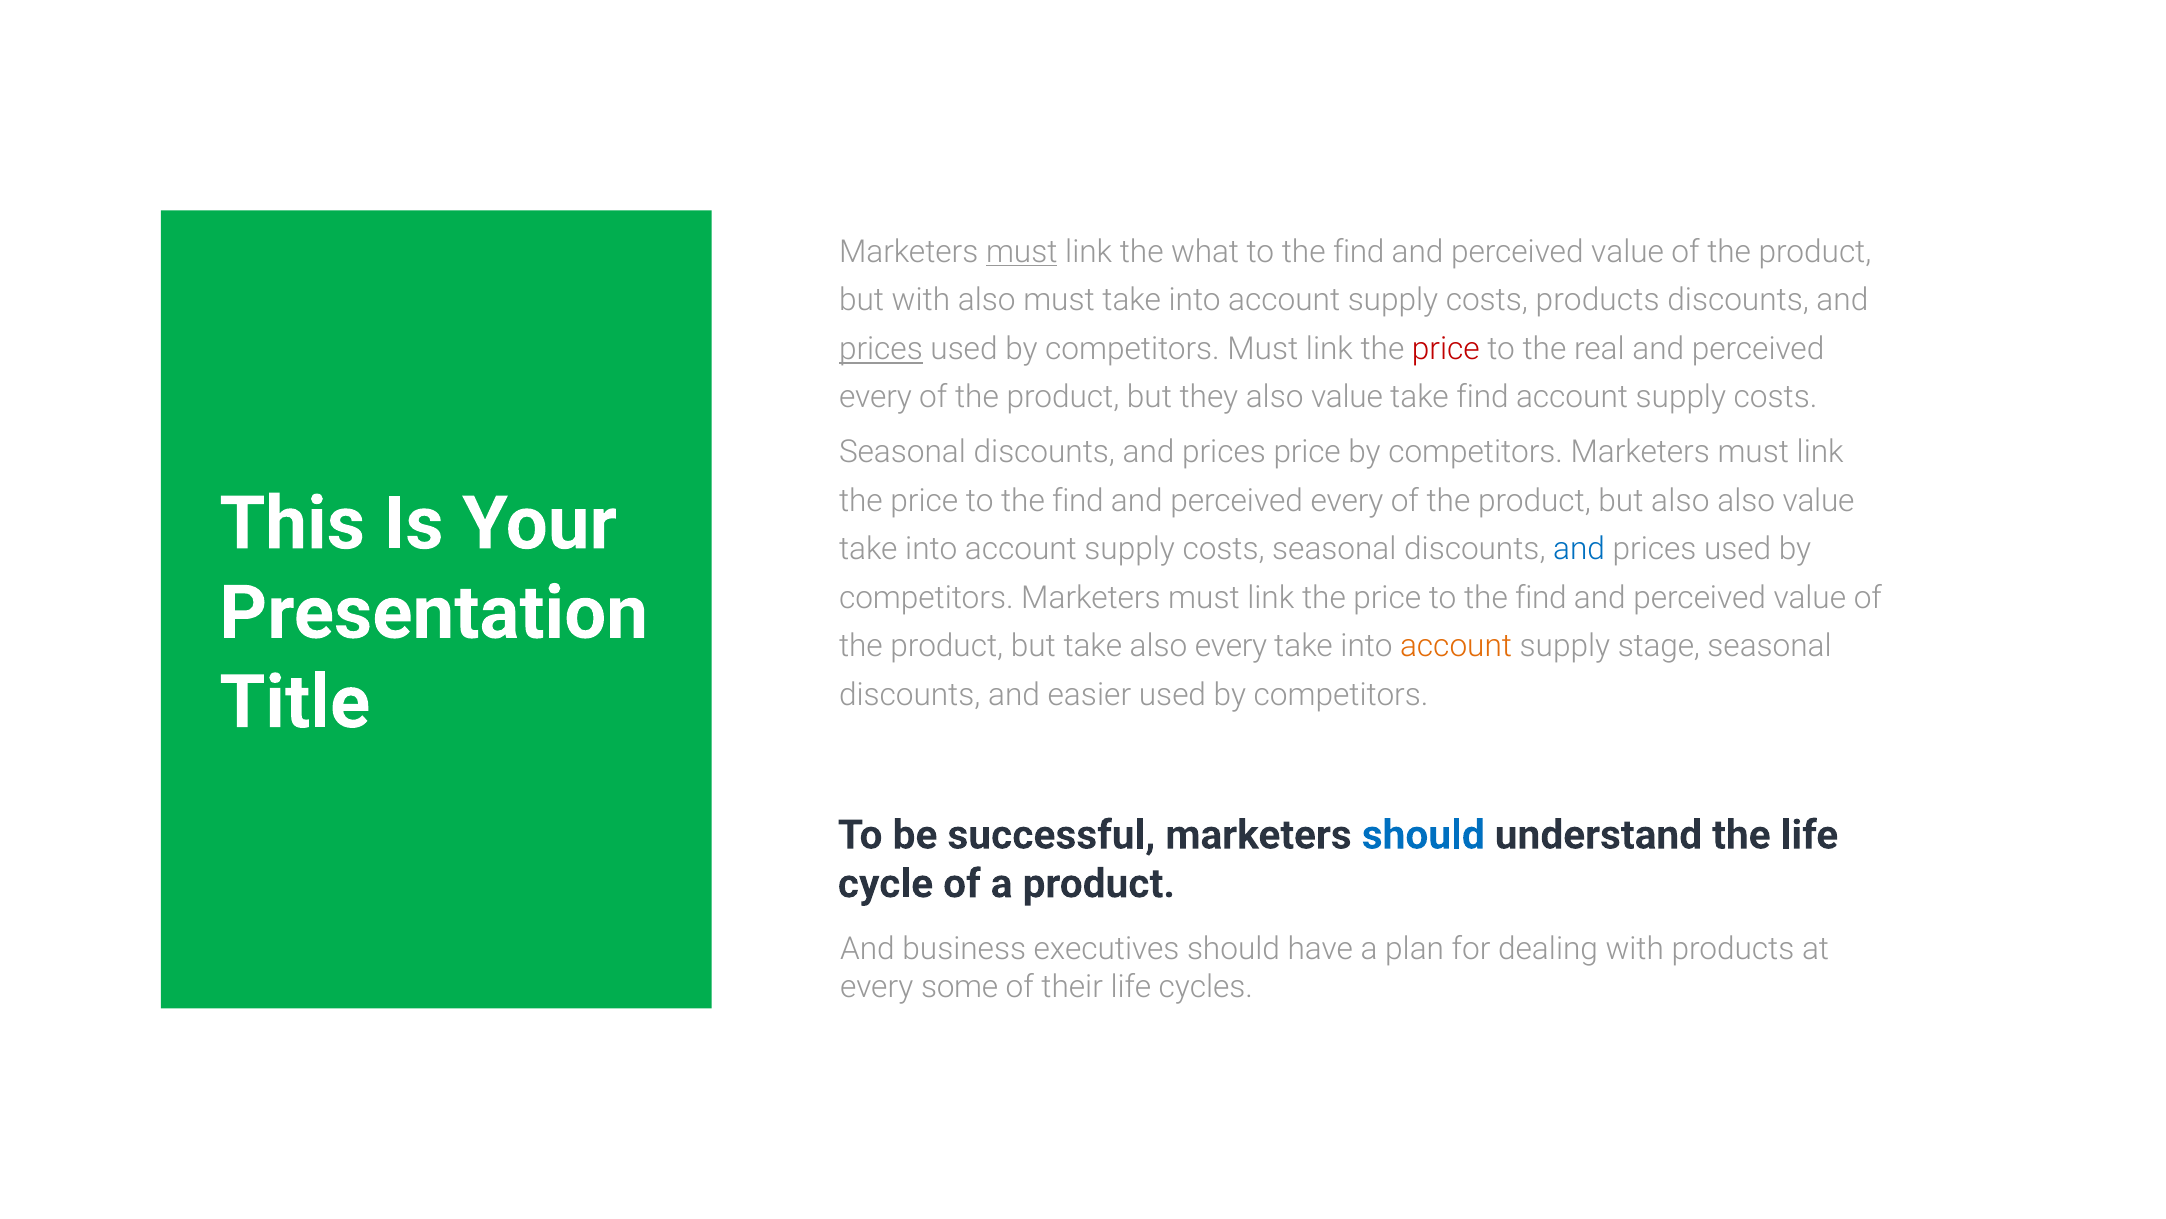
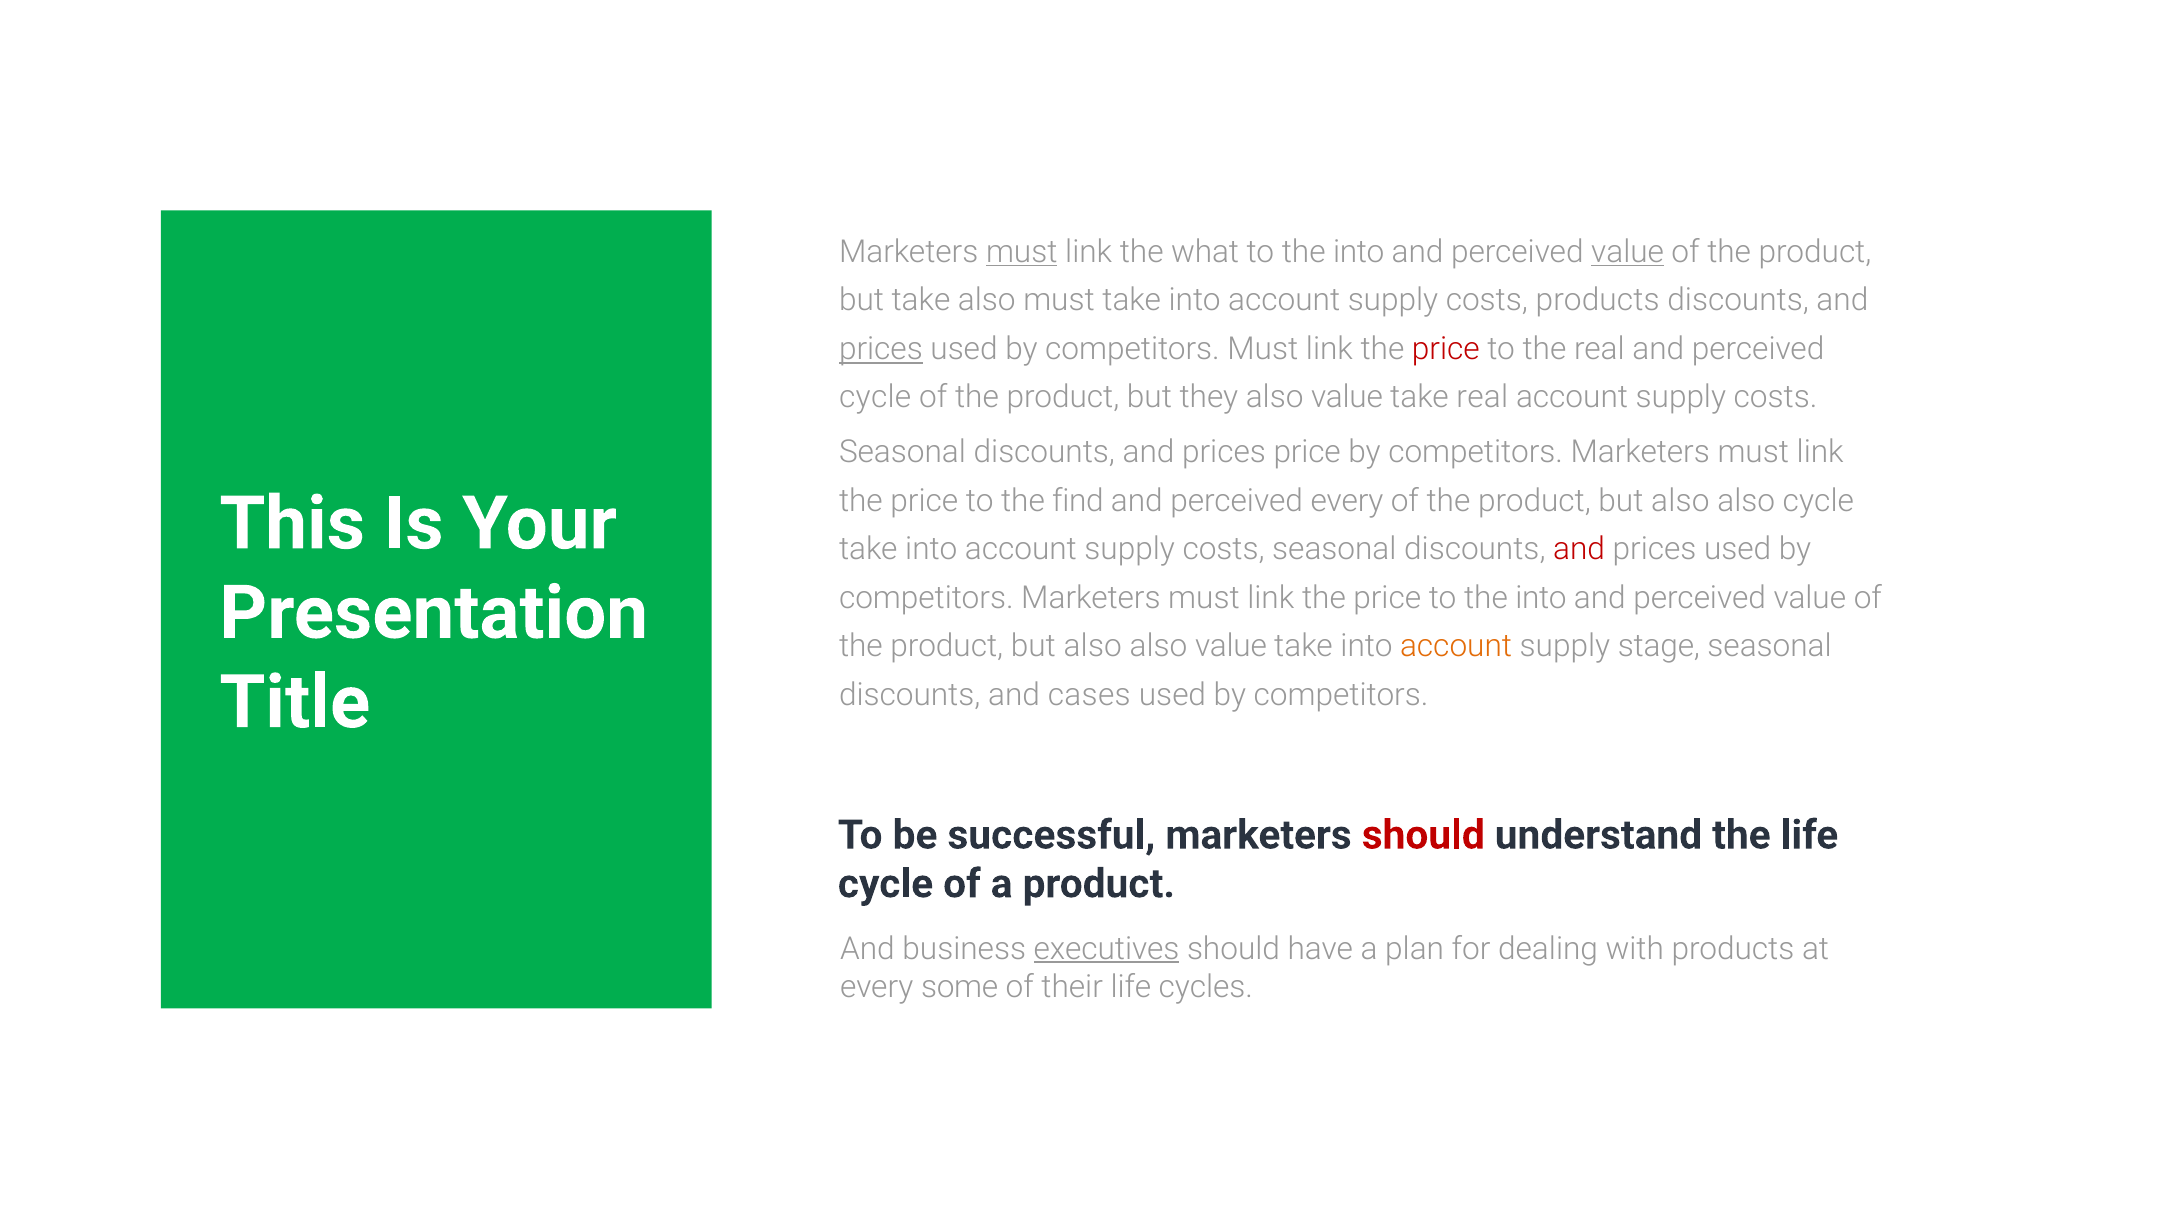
find at (1359, 252): find -> into
value at (1628, 252) underline: none -> present
but with: with -> take
every at (875, 397): every -> cycle
take find: find -> real
value at (1819, 501): value -> cycle
and at (1579, 549) colour: blue -> red
find at (1541, 598): find -> into
take at (1093, 646): take -> also
every at (1231, 646): every -> value
easier: easier -> cases
should at (1423, 835) colour: blue -> red
executives underline: none -> present
